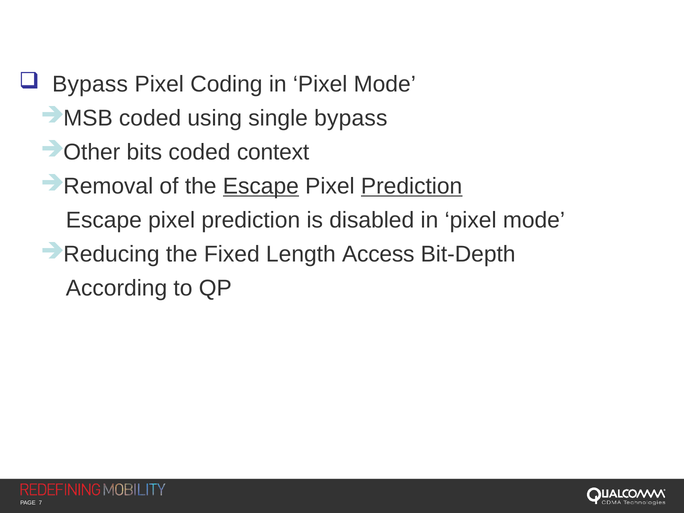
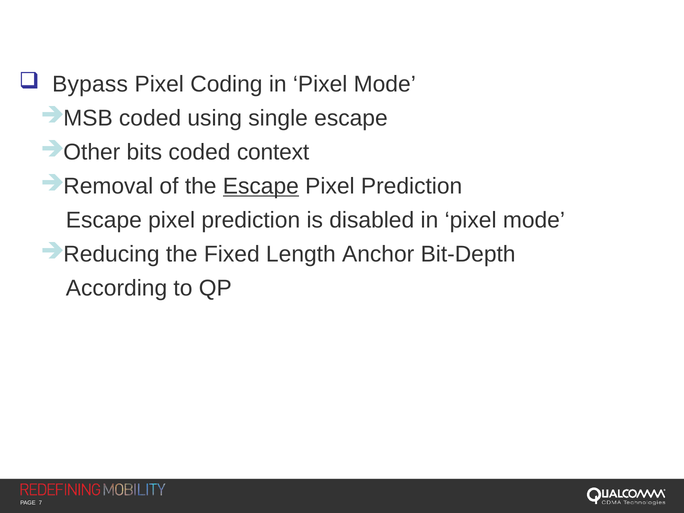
single bypass: bypass -> escape
Prediction at (412, 186) underline: present -> none
Access: Access -> Anchor
